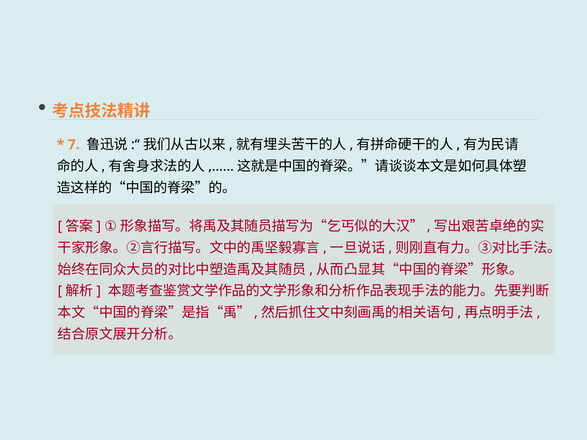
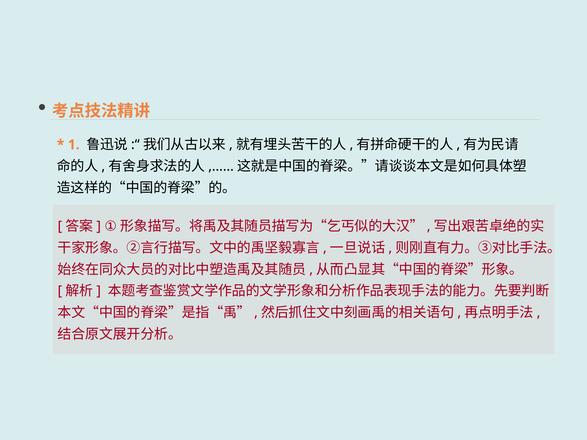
7: 7 -> 1
